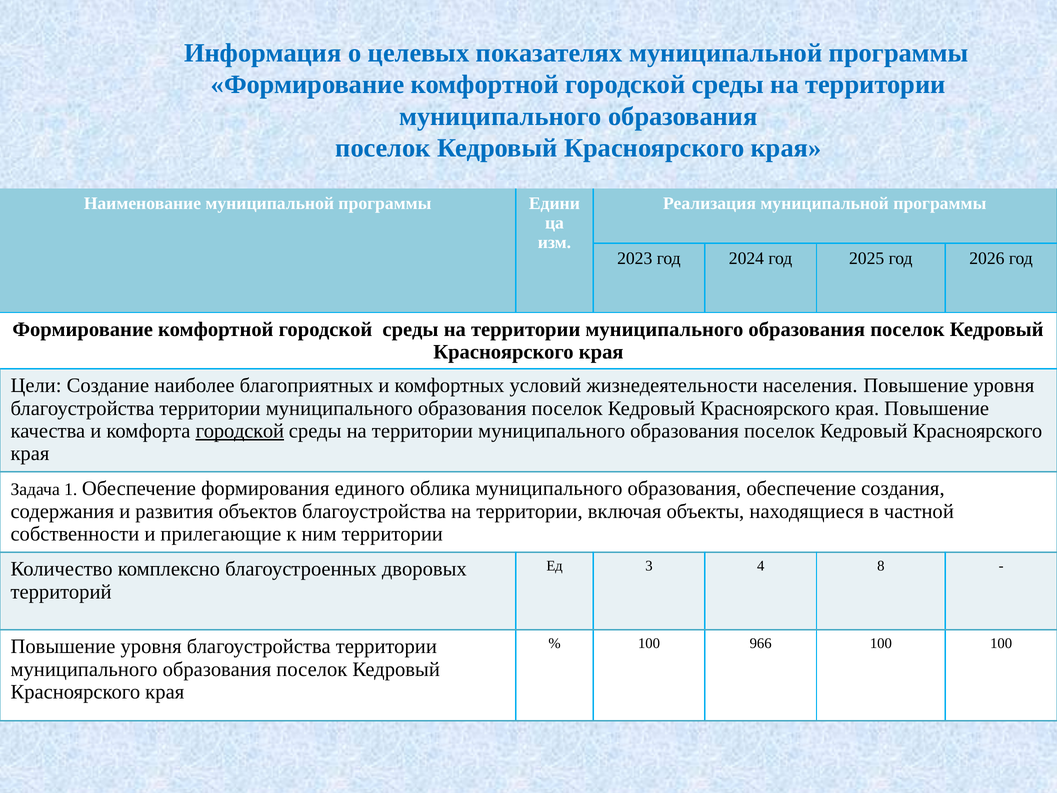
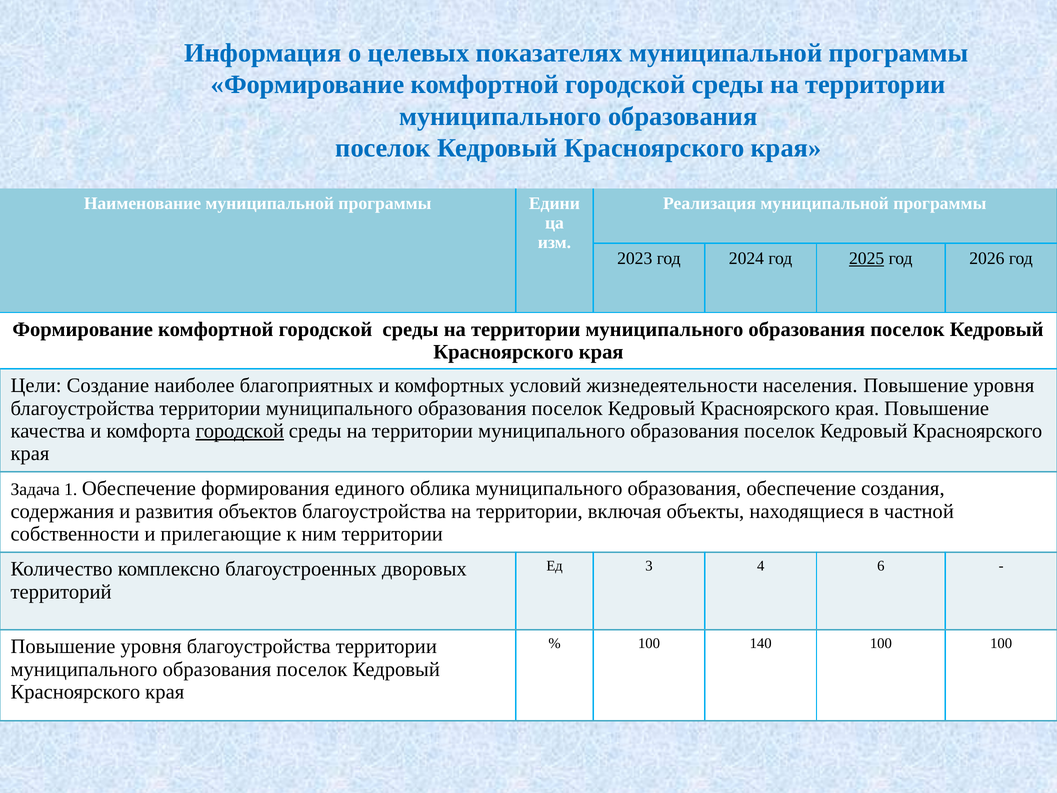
2025 underline: none -> present
8: 8 -> 6
966: 966 -> 140
